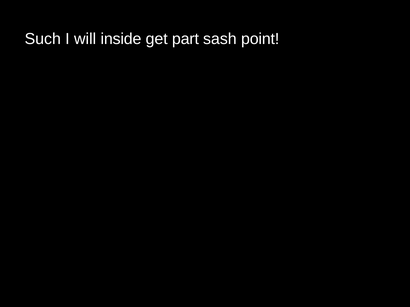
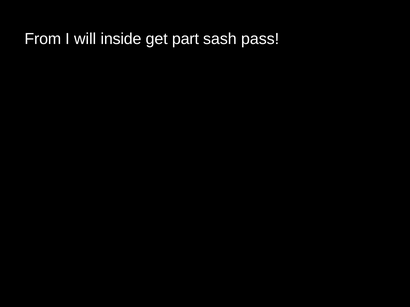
Such: Such -> From
point: point -> pass
